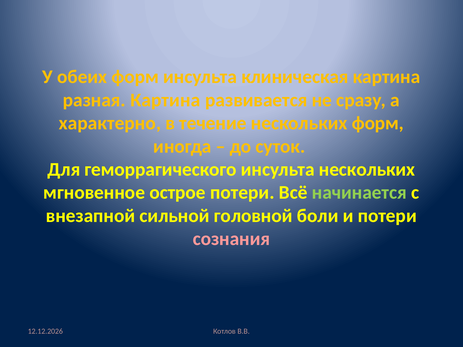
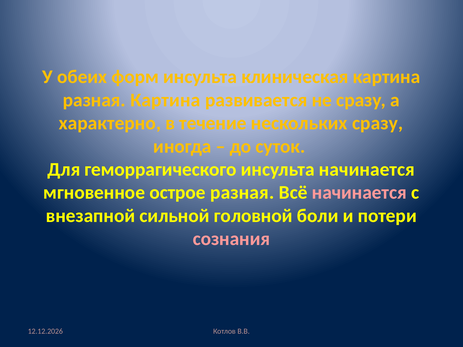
нескольких форм: форм -> сразу
инсульта нескольких: нескольких -> начинается
острое потери: потери -> разная
начинается at (359, 193) colour: light green -> pink
